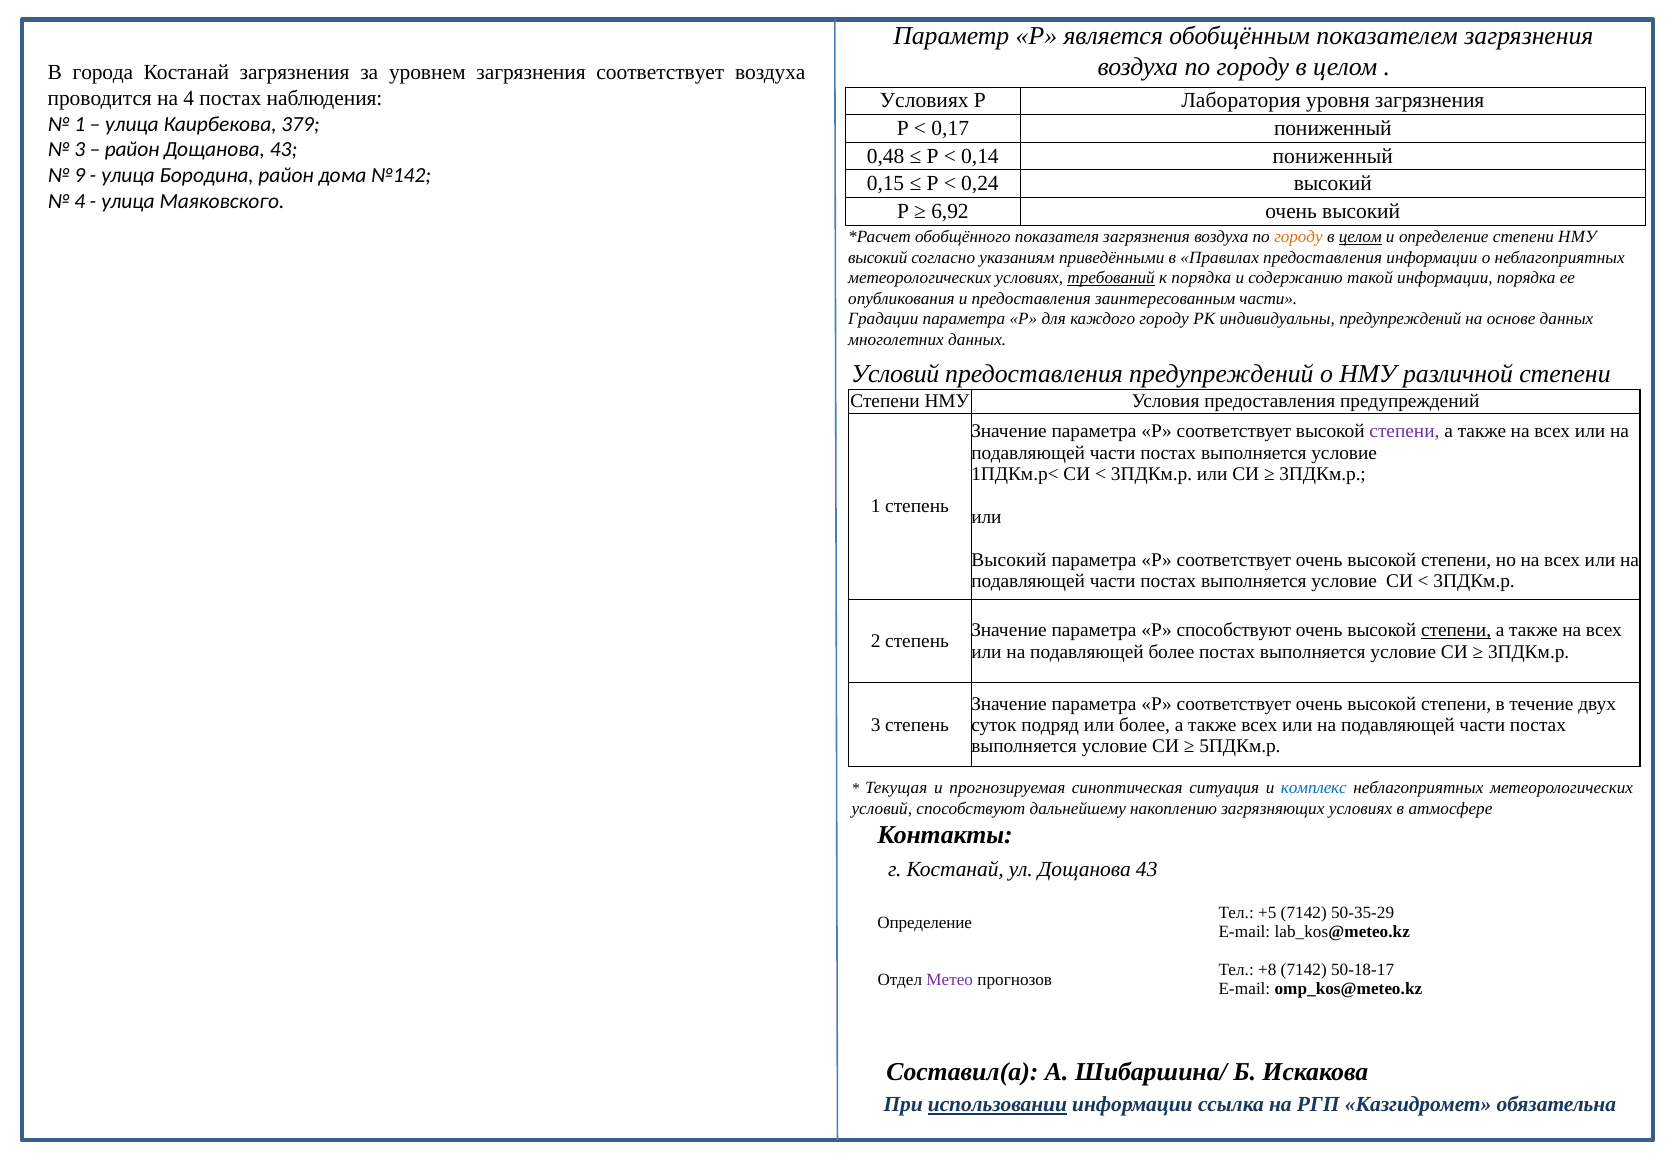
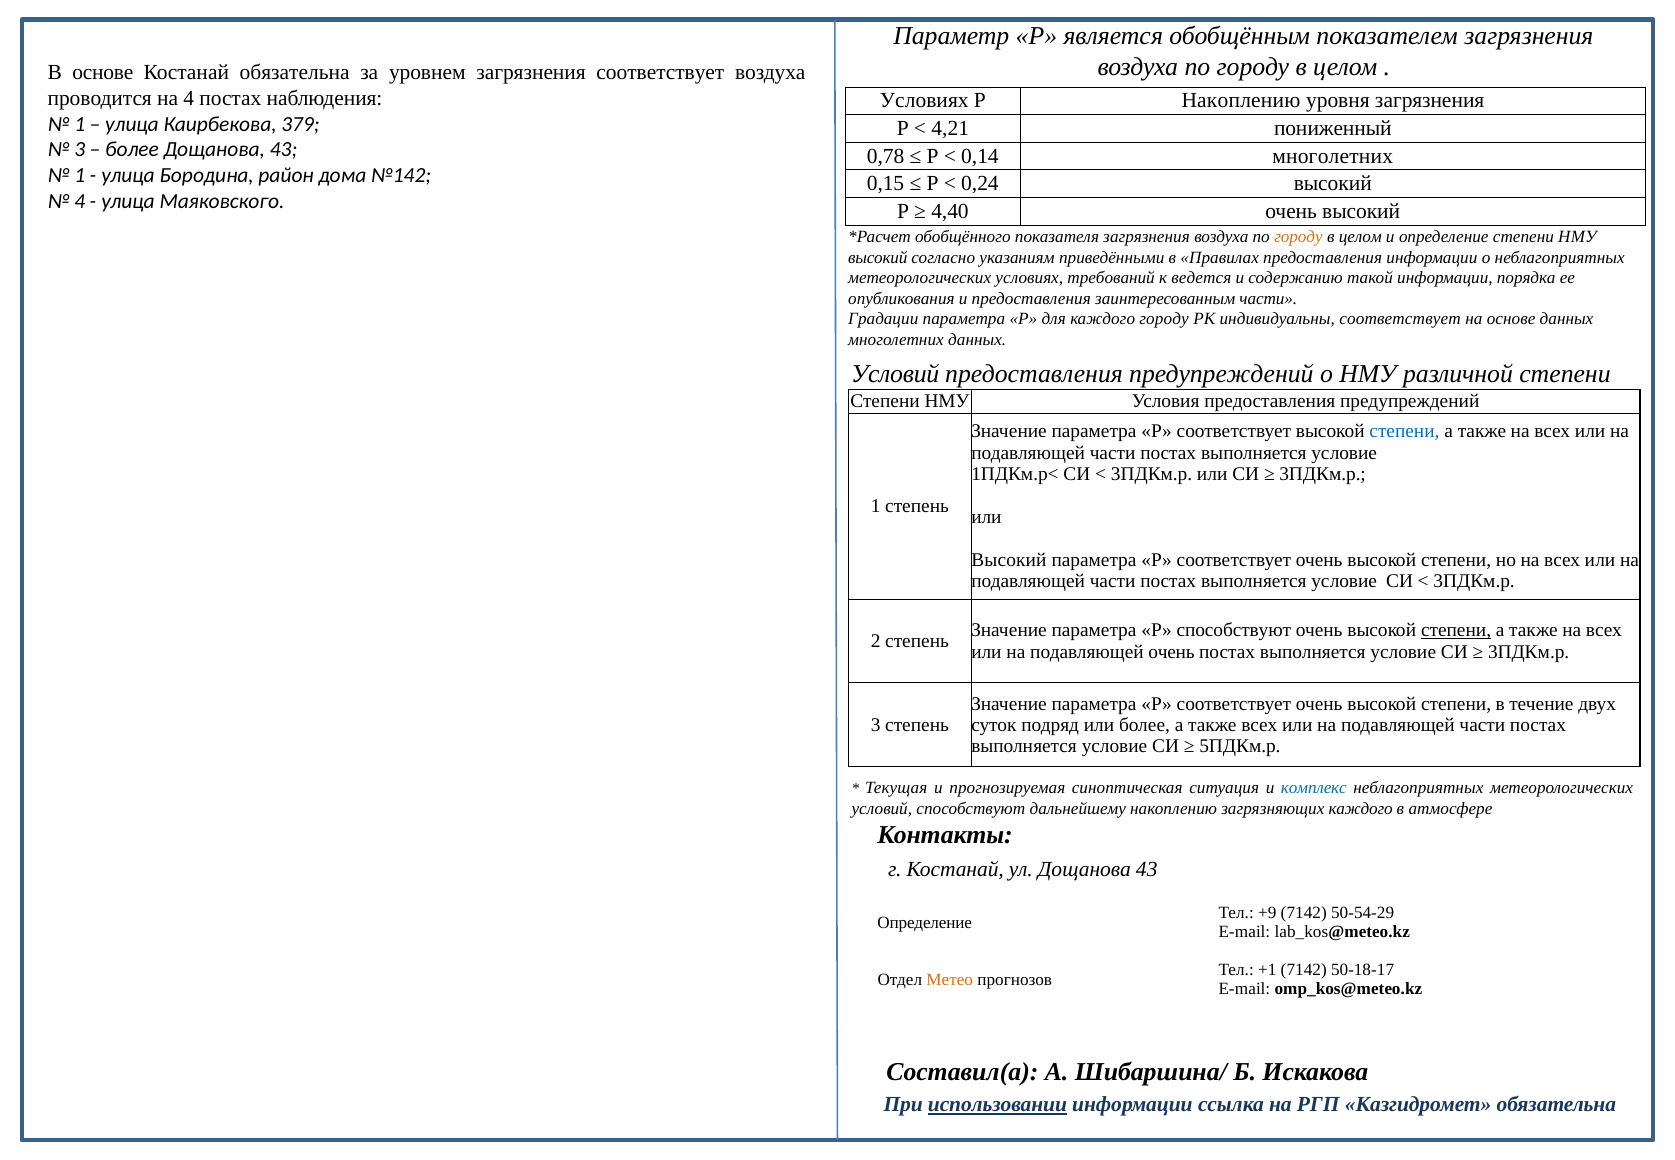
В города: города -> основе
Костанай загрязнения: загрязнения -> обязательна
Р Лаборатория: Лаборатория -> Накоплению
0,17: 0,17 -> 4,21
район at (132, 150): район -> более
0,48: 0,48 -> 0,78
0,14 пониженный: пониженный -> многолетних
9 at (80, 176): 9 -> 1
6,92: 6,92 -> 4,40
целом at (1360, 237) underline: present -> none
требований underline: present -> none
к порядка: порядка -> ведется
индивидуальны предупреждений: предупреждений -> соответствует
степени at (1405, 431) colour: purple -> blue
подавляющей более: более -> очень
загрязняющих условиях: условиях -> каждого
+5: +5 -> +9
50-35-29: 50-35-29 -> 50-54-29
+8: +8 -> +1
Метео colour: purple -> orange
